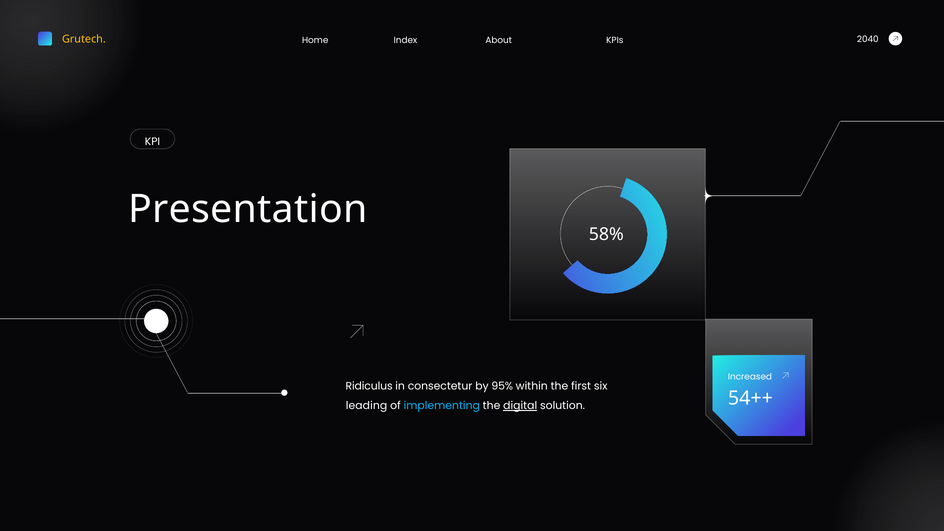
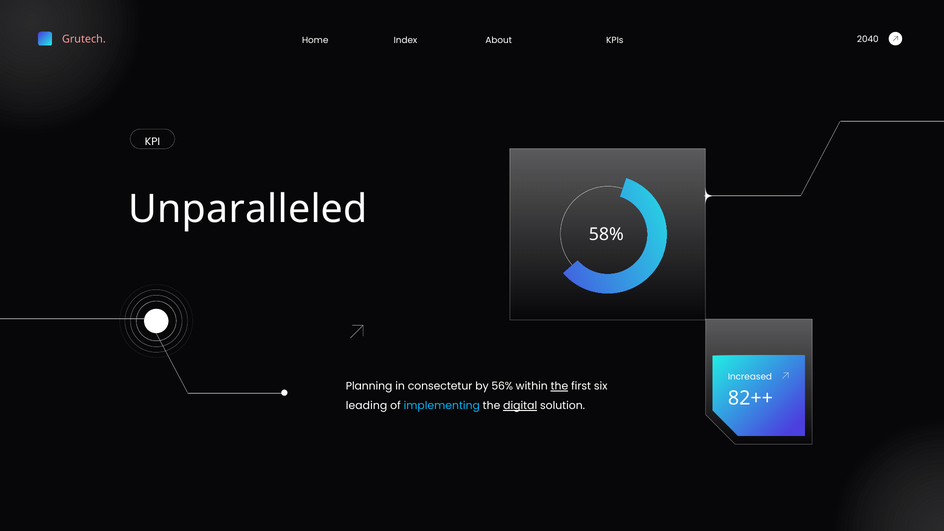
Grutech colour: yellow -> pink
Presentation: Presentation -> Unparalleled
Ridiculus: Ridiculus -> Planning
95%: 95% -> 56%
the at (559, 386) underline: none -> present
54++: 54++ -> 82++
